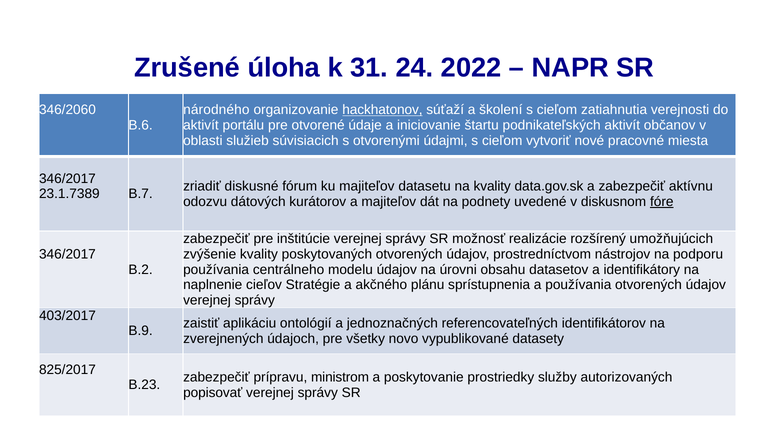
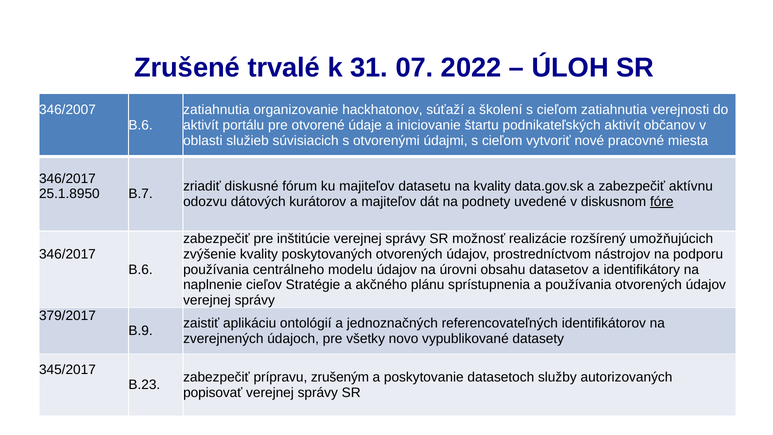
úloha: úloha -> trvalé
24: 24 -> 07
NAPR: NAPR -> ÚLOH
346/2060: 346/2060 -> 346/2007
národného at (216, 110): národného -> zatiahnutia
hackhatonov underline: present -> none
23.1.7389: 23.1.7389 -> 25.1.8950
B.2 at (141, 269): B.2 -> B.6
403/2017: 403/2017 -> 379/2017
825/2017: 825/2017 -> 345/2017
ministrom: ministrom -> zrušeným
prostriedky: prostriedky -> datasetoch
